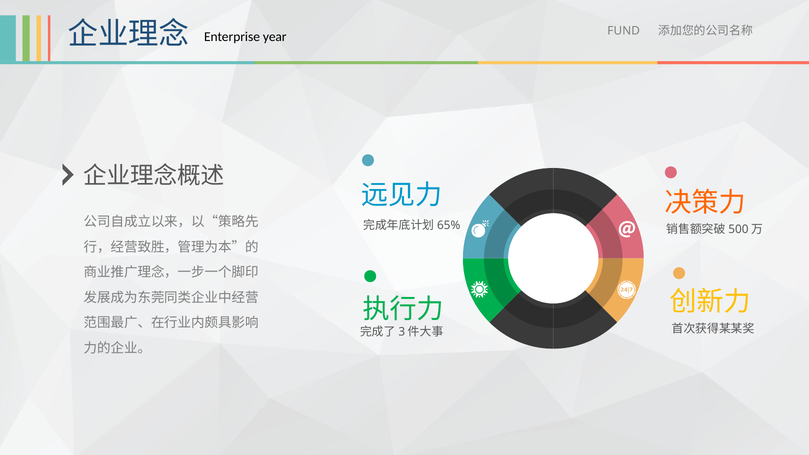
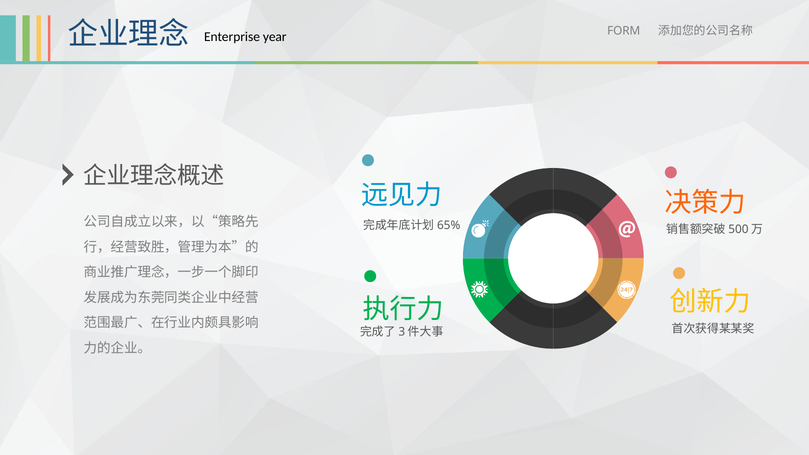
FUND: FUND -> FORM
